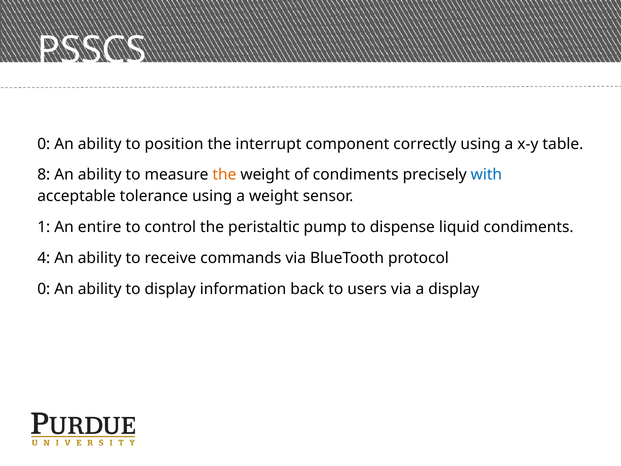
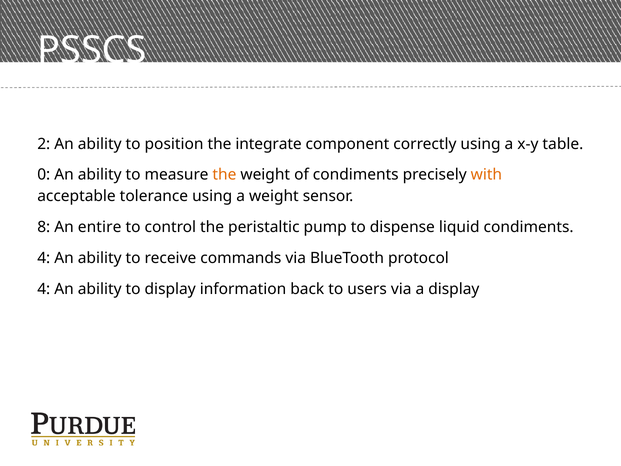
0 at (44, 144): 0 -> 2
interrupt: interrupt -> integrate
8: 8 -> 0
with colour: blue -> orange
1: 1 -> 8
0 at (44, 289): 0 -> 4
